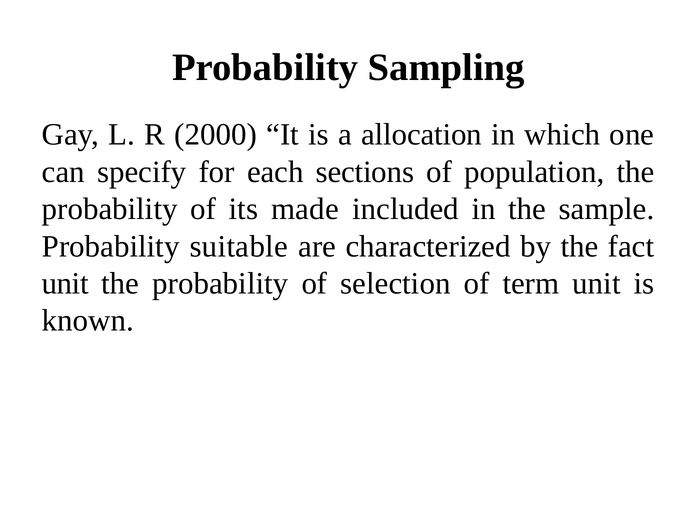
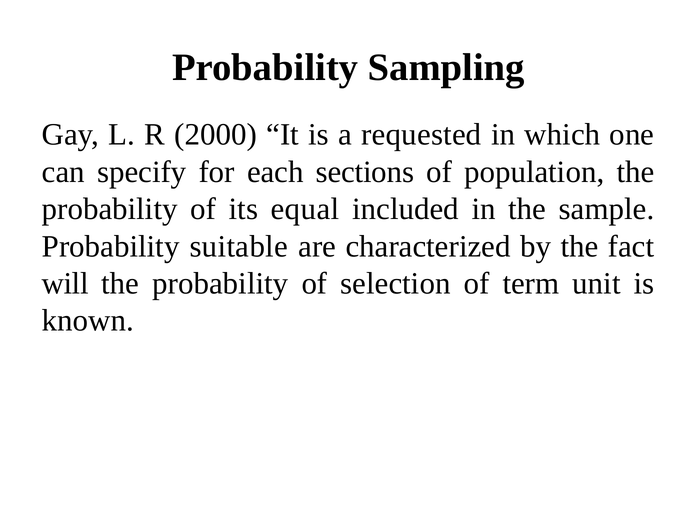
allocation: allocation -> requested
made: made -> equal
unit at (65, 283): unit -> will
